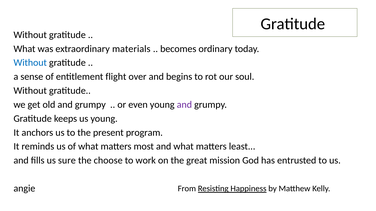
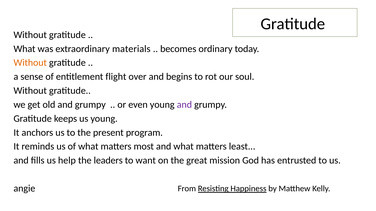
Without at (30, 63) colour: blue -> orange
sure: sure -> help
choose: choose -> leaders
work: work -> want
